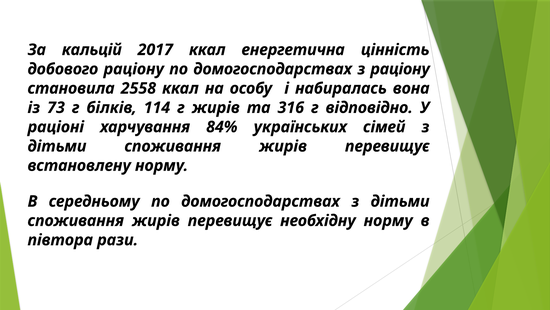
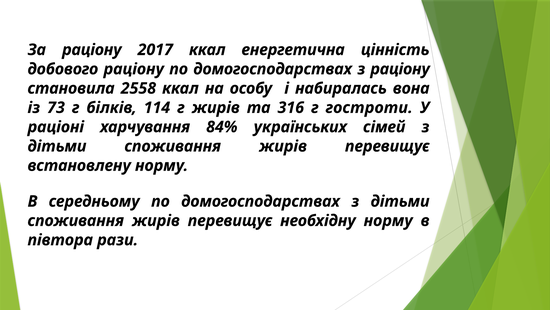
За кальцій: кальцій -> раціону
відповідно: відповідно -> гостроти
